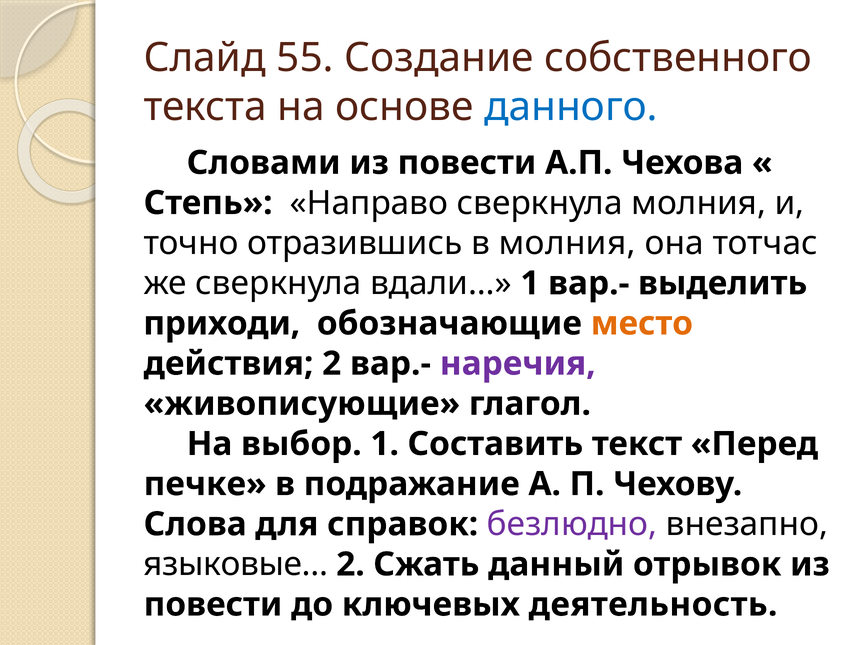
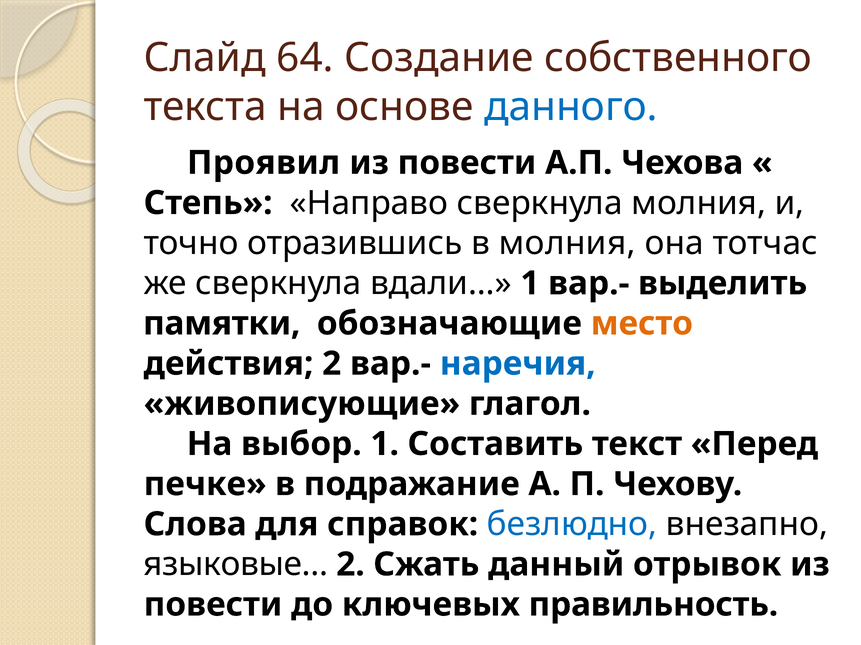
55: 55 -> 64
Словами: Словами -> Проявил
приходи: приходи -> памятки
наречия colour: purple -> blue
безлюдно colour: purple -> blue
деятельность: деятельность -> правильность
